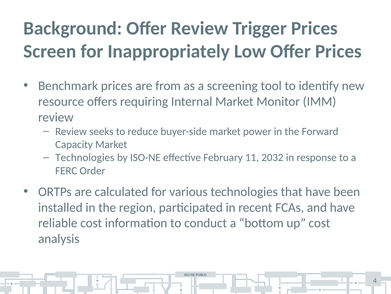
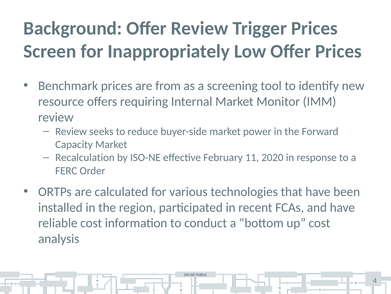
Technologies at (85, 157): Technologies -> Recalculation
2032: 2032 -> 2020
